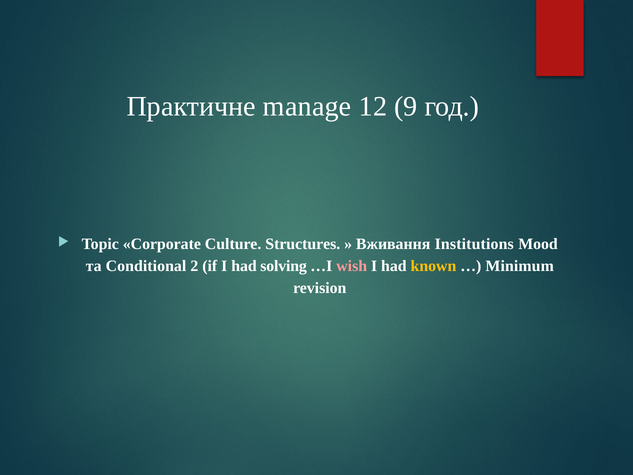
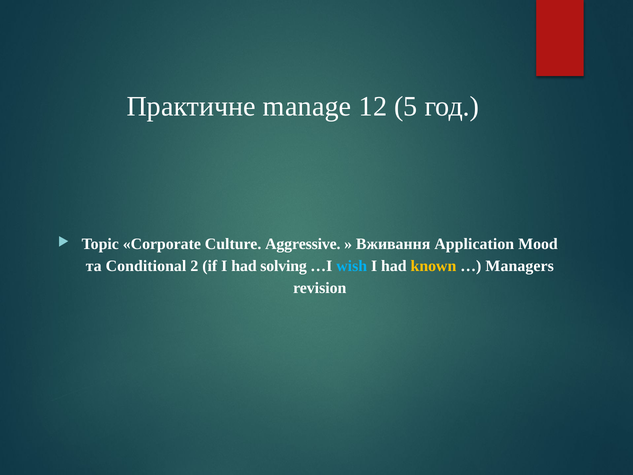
9: 9 -> 5
Structures: Structures -> Aggressive
Institutions: Institutions -> Application
wish colour: pink -> light blue
Minimum: Minimum -> Managers
